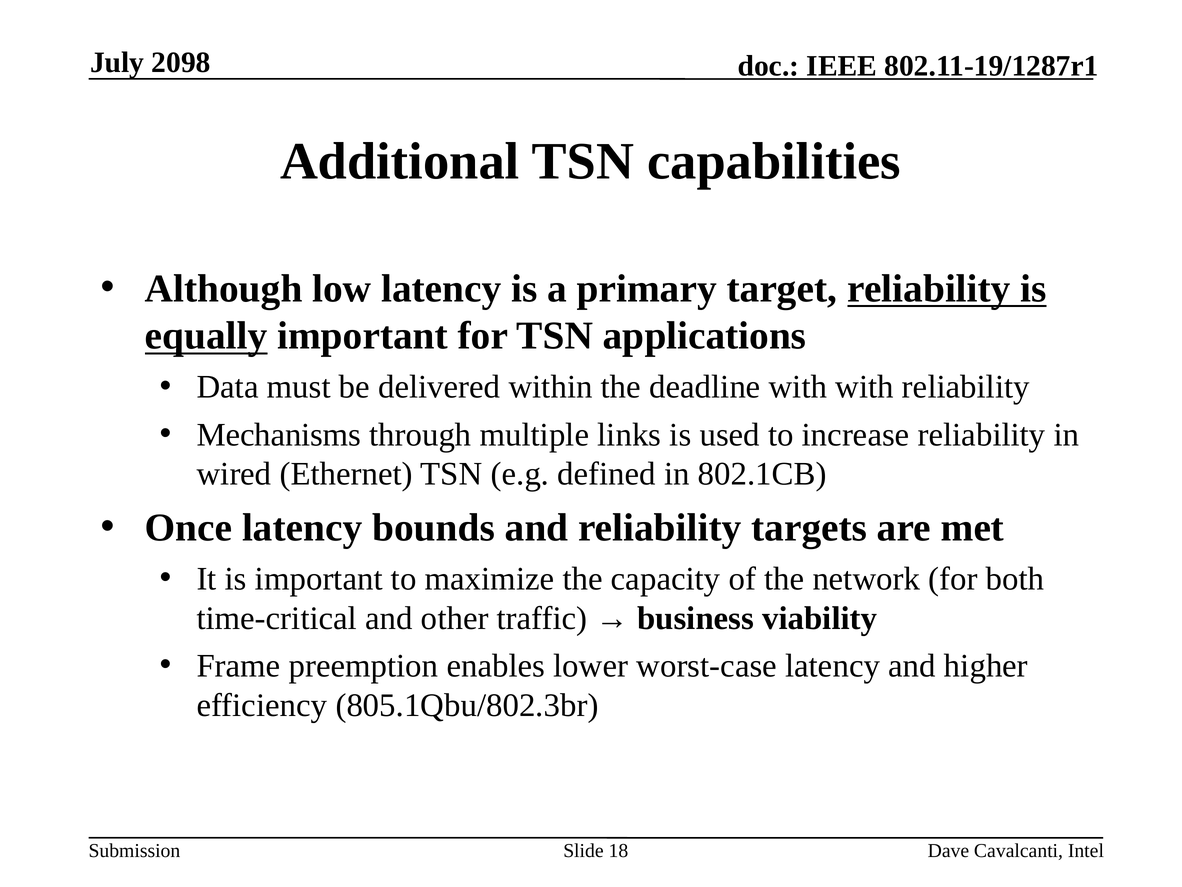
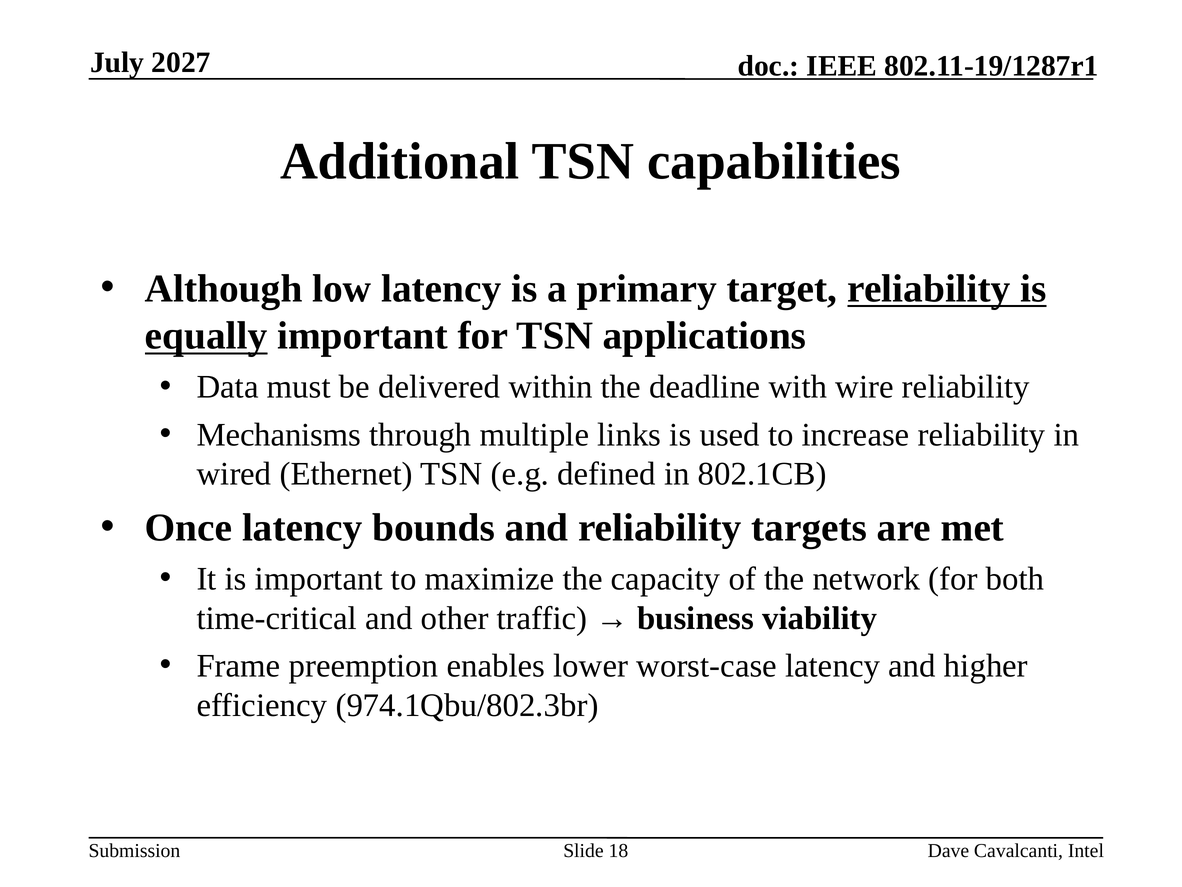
2098: 2098 -> 2027
with with: with -> wire
805.1Qbu/802.3br: 805.1Qbu/802.3br -> 974.1Qbu/802.3br
